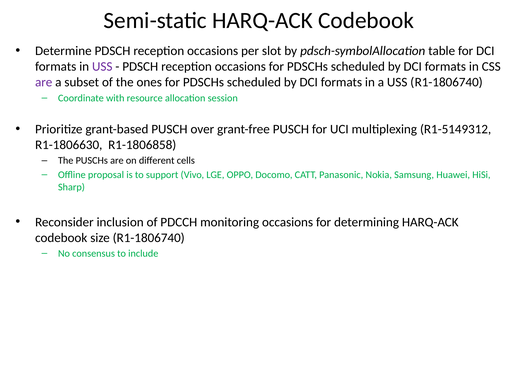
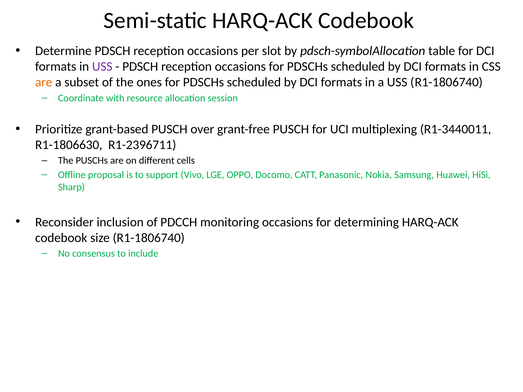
are at (44, 82) colour: purple -> orange
R1-5149312: R1-5149312 -> R1-3440011
R1-1806858: R1-1806858 -> R1-2396711
